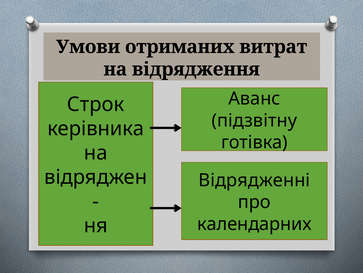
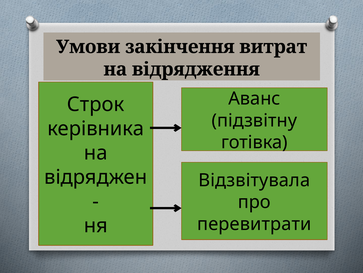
отриманих: отриманих -> закінчення
Відрядженні: Відрядженні -> Відзвітувала
календарних: календарних -> перевитрати
